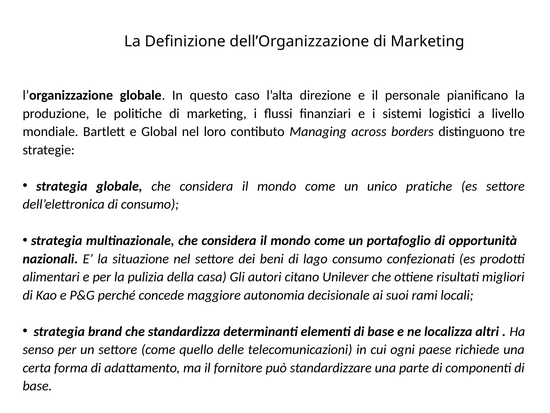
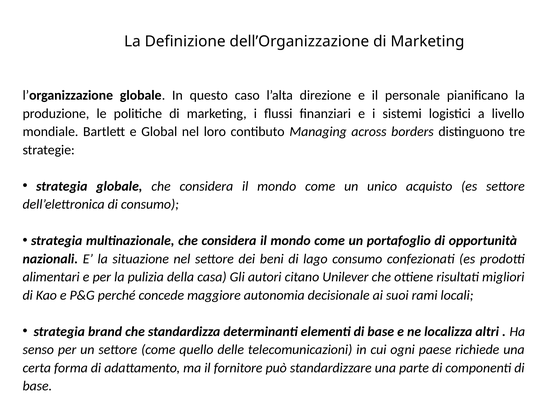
pratiche: pratiche -> acquisto
